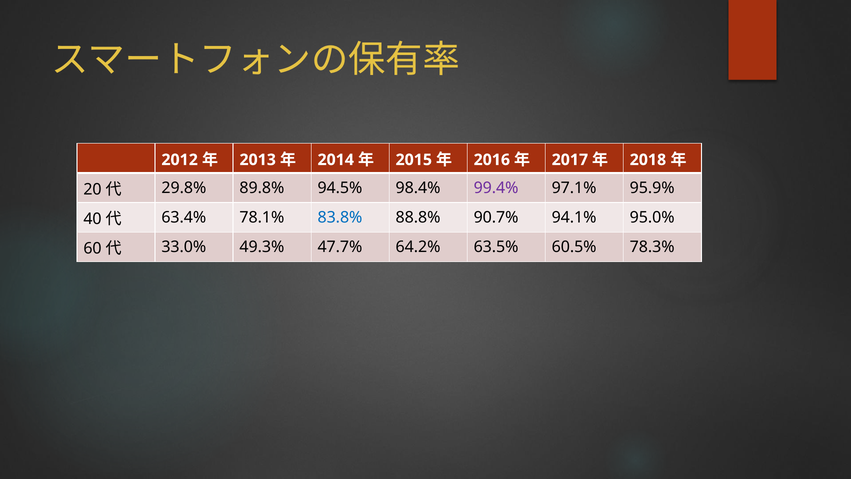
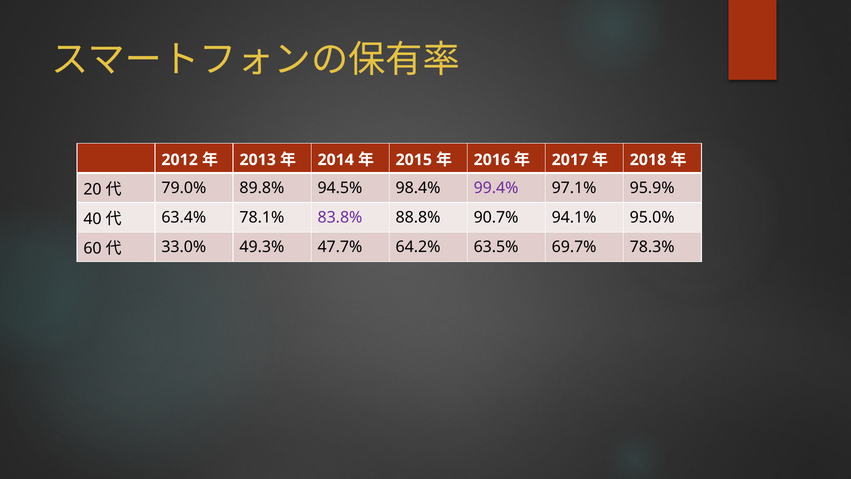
29.8%: 29.8% -> 79.0%
83.8% colour: blue -> purple
60.5%: 60.5% -> 69.7%
